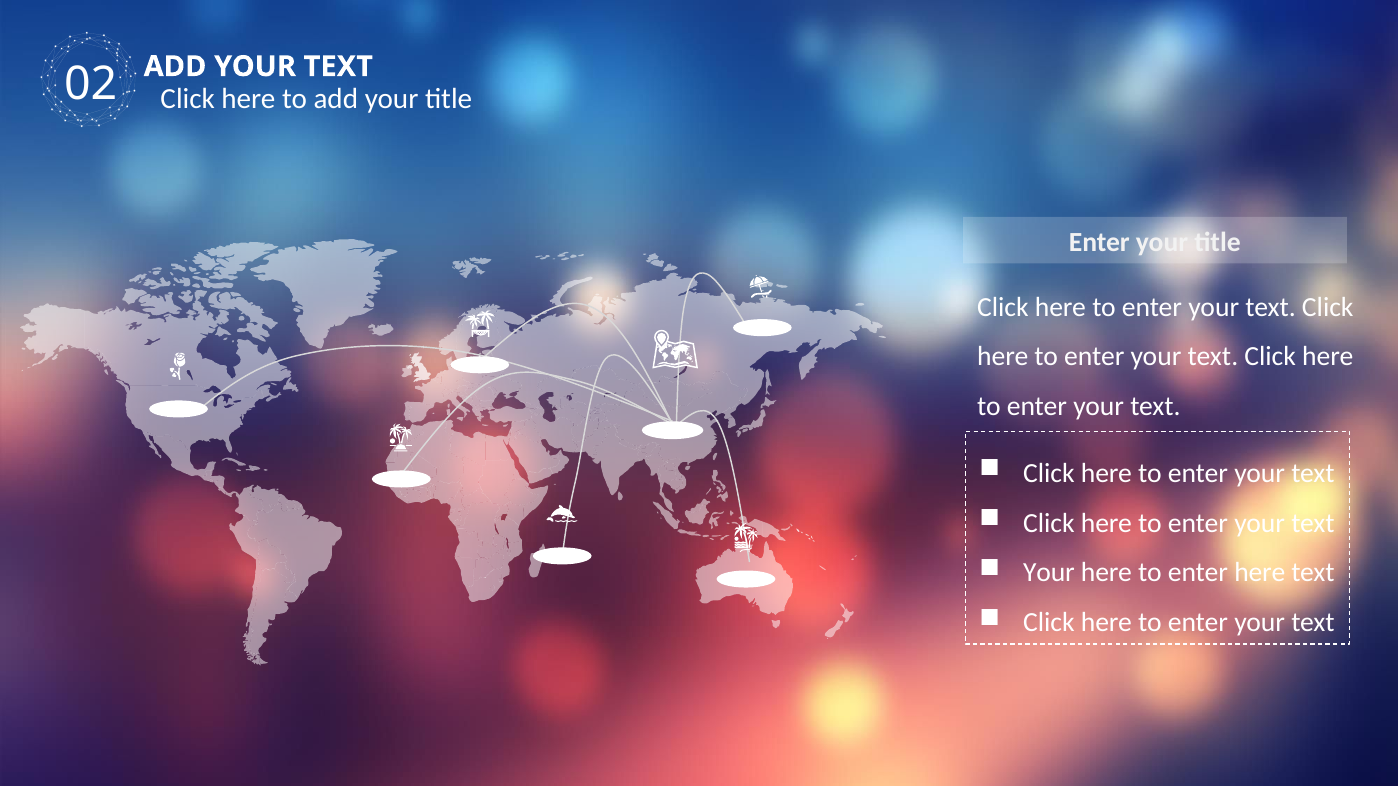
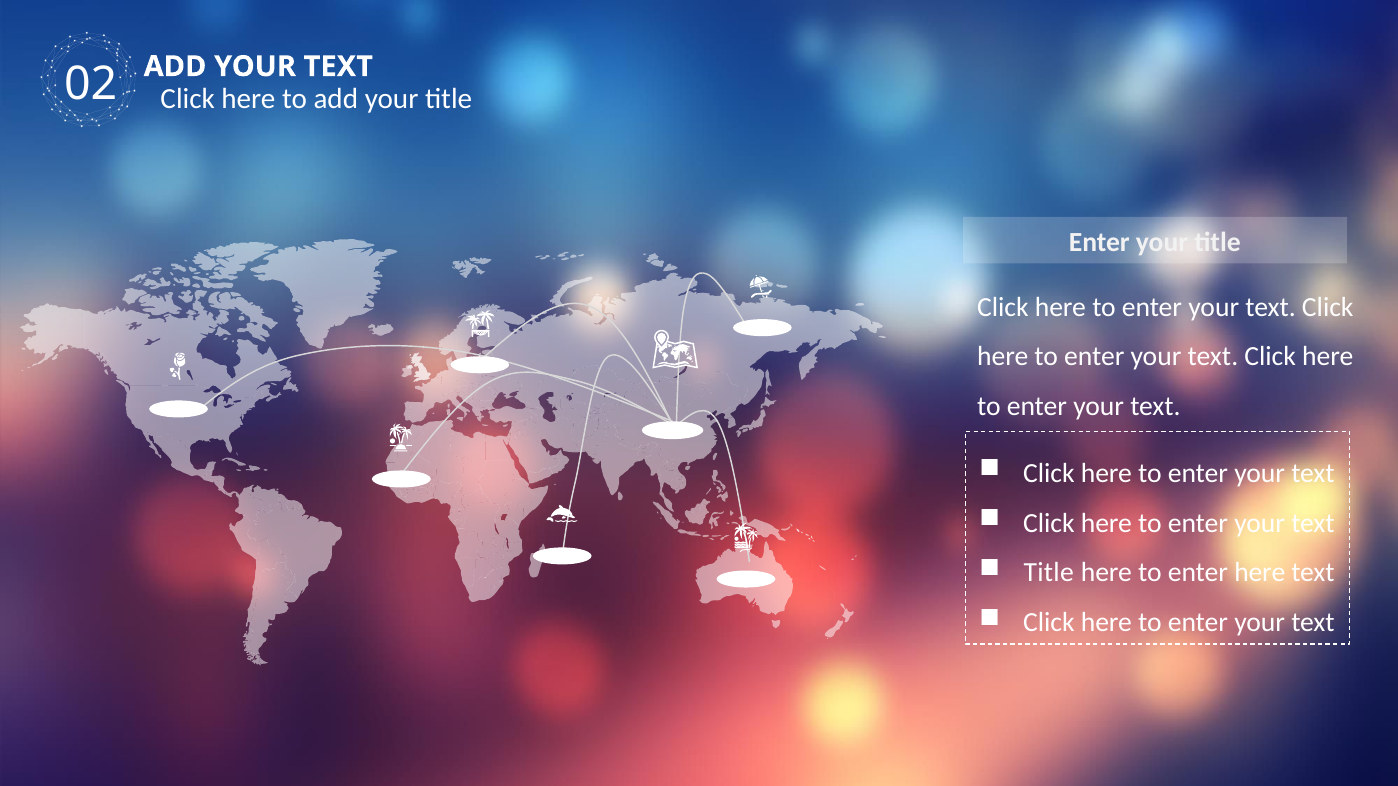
Your at (1049, 573): Your -> Title
